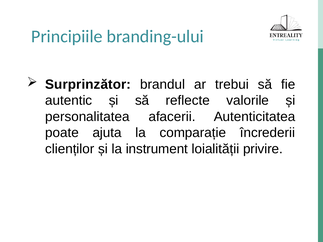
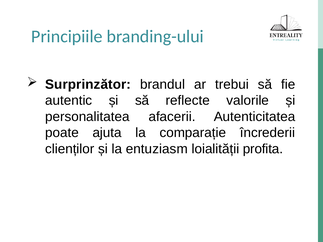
instrument: instrument -> entuziasm
privire: privire -> profita
